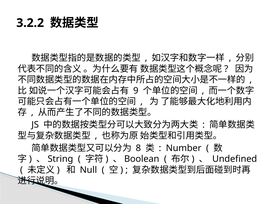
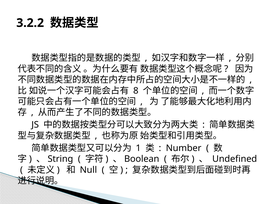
9: 9 -> 8
8: 8 -> 1
